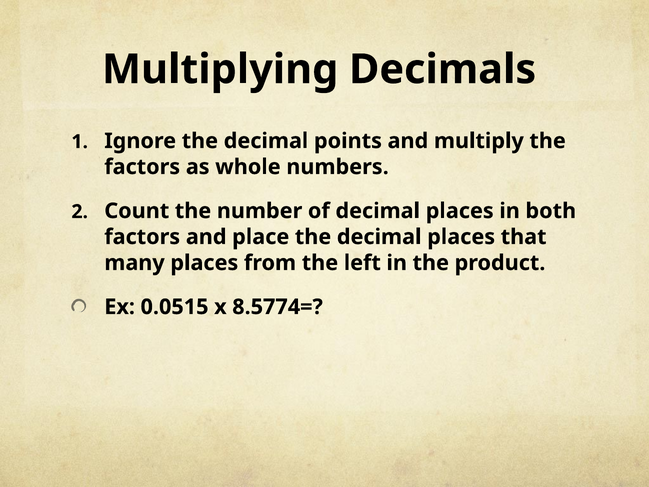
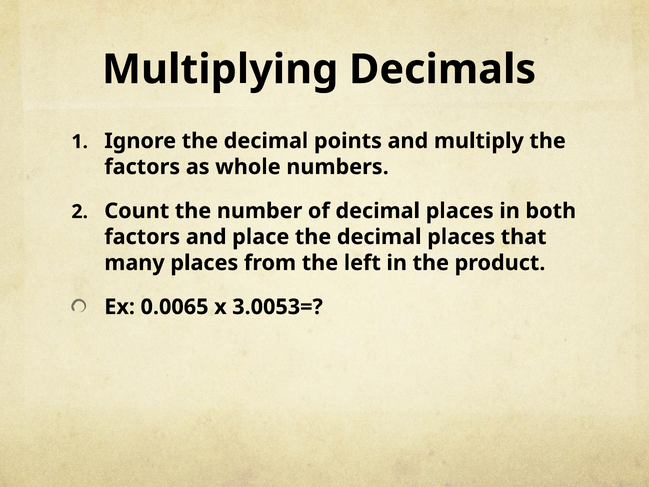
0.0515: 0.0515 -> 0.0065
8.5774=: 8.5774= -> 3.0053=
